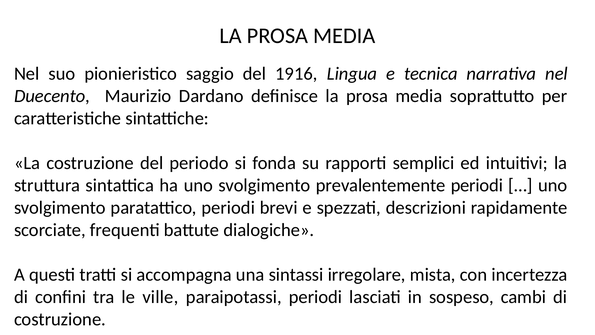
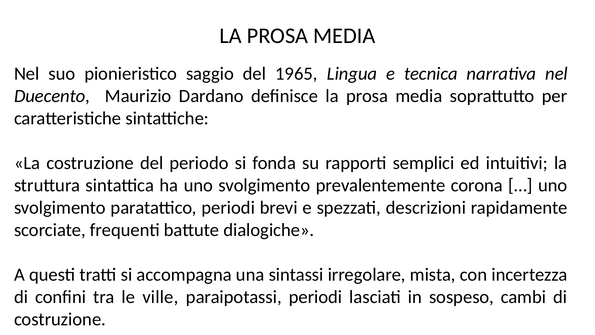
1916: 1916 -> 1965
prevalentemente periodi: periodi -> corona
